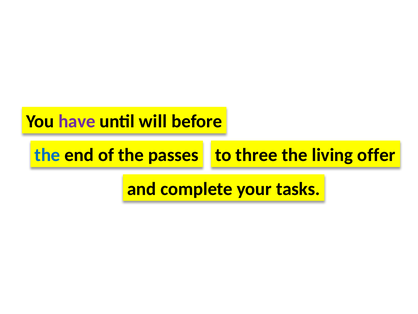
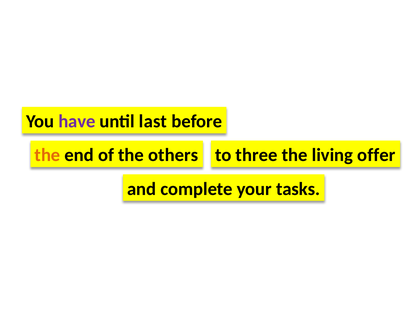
will: will -> last
the at (47, 155) colour: blue -> orange
passes: passes -> others
